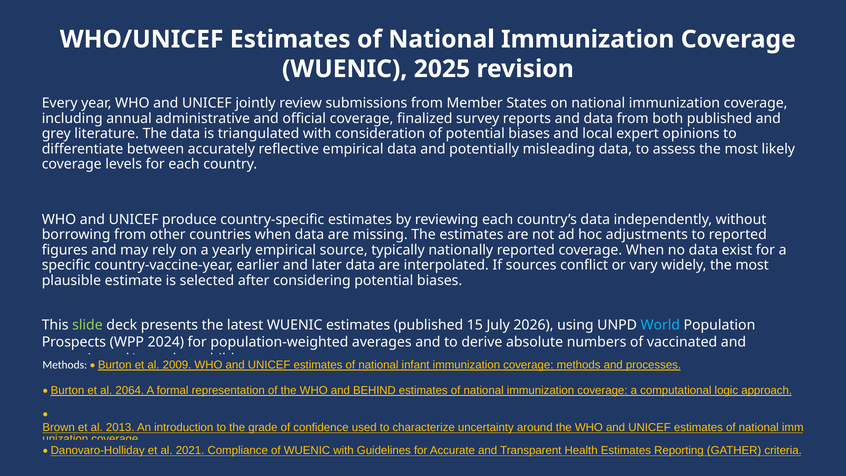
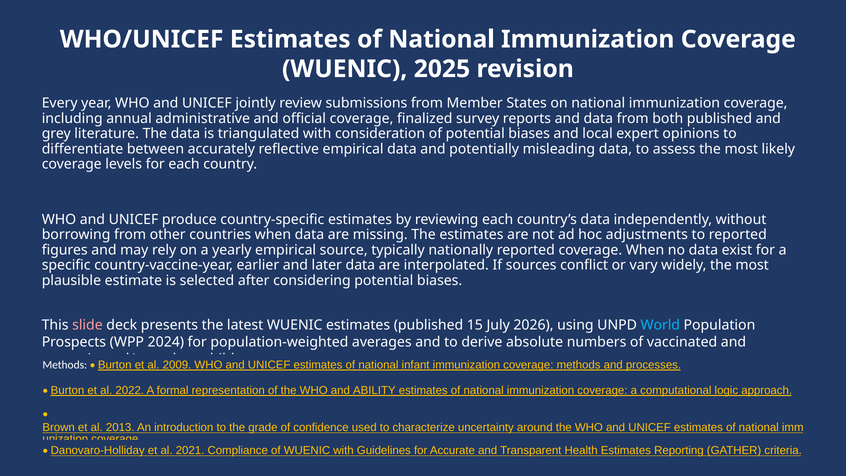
slide colour: light green -> pink
2064: 2064 -> 2022
BEHIND: BEHIND -> ABILITY
